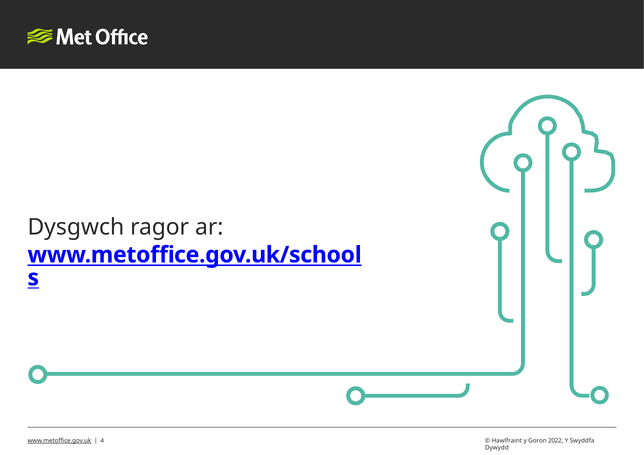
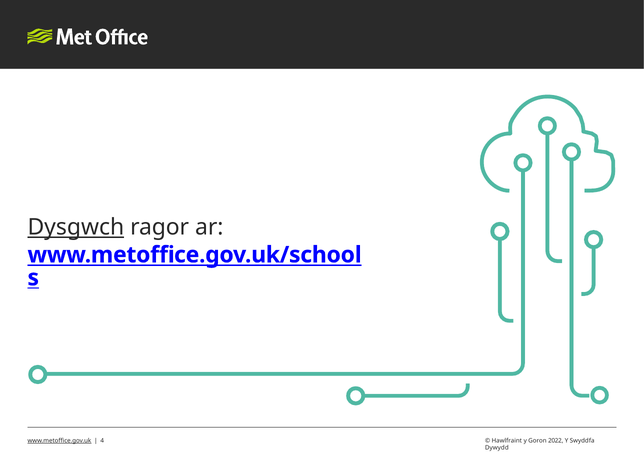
Dysgwch underline: none -> present
